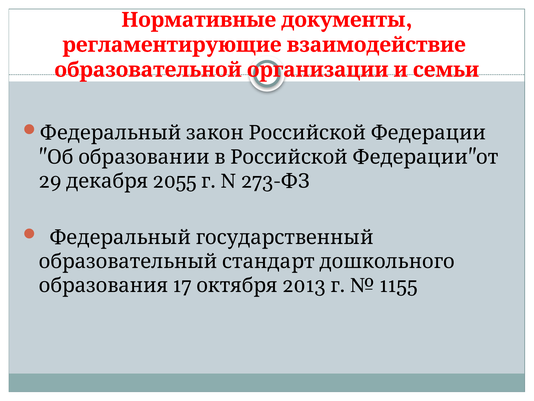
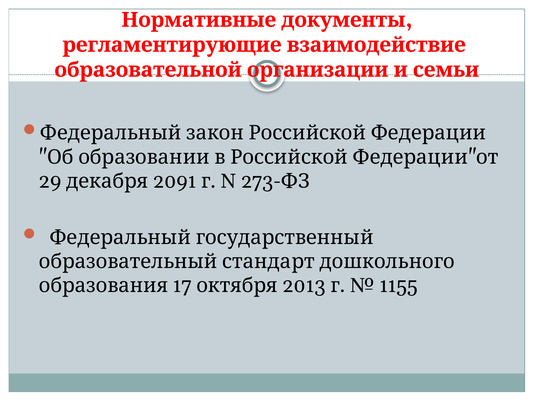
2055: 2055 -> 2091
